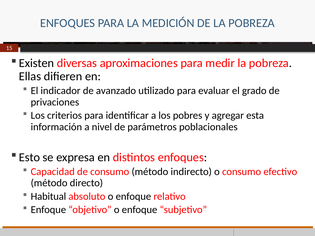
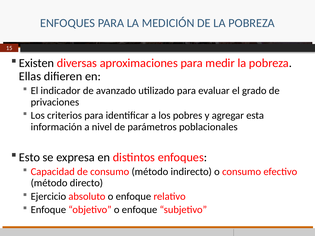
Habitual: Habitual -> Ejercicio
